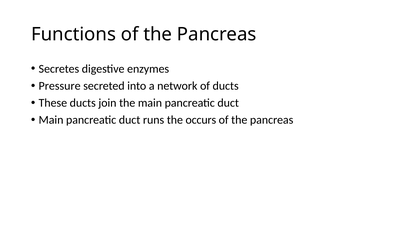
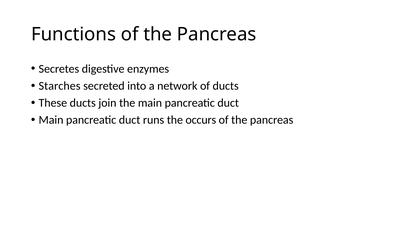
Pressure: Pressure -> Starches
